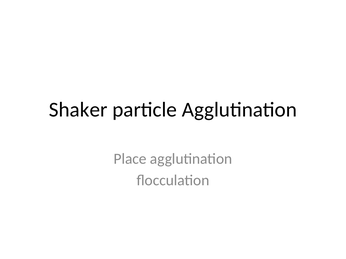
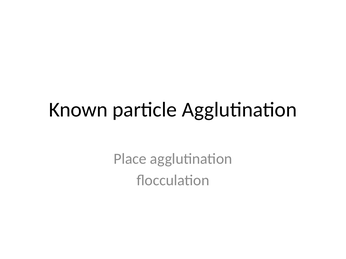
Shaker: Shaker -> Known
